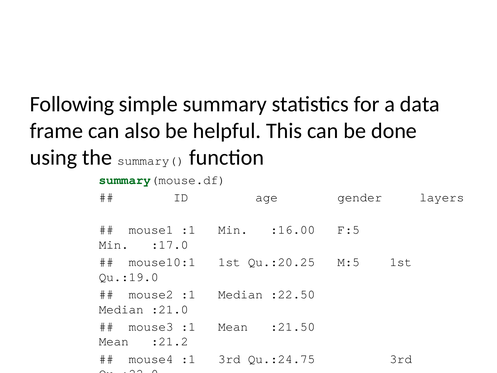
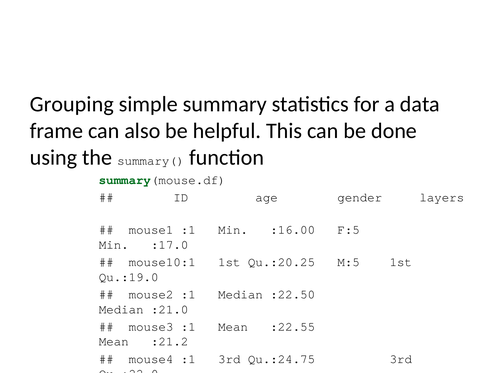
Following: Following -> Grouping
:21.50: :21.50 -> :22.55
